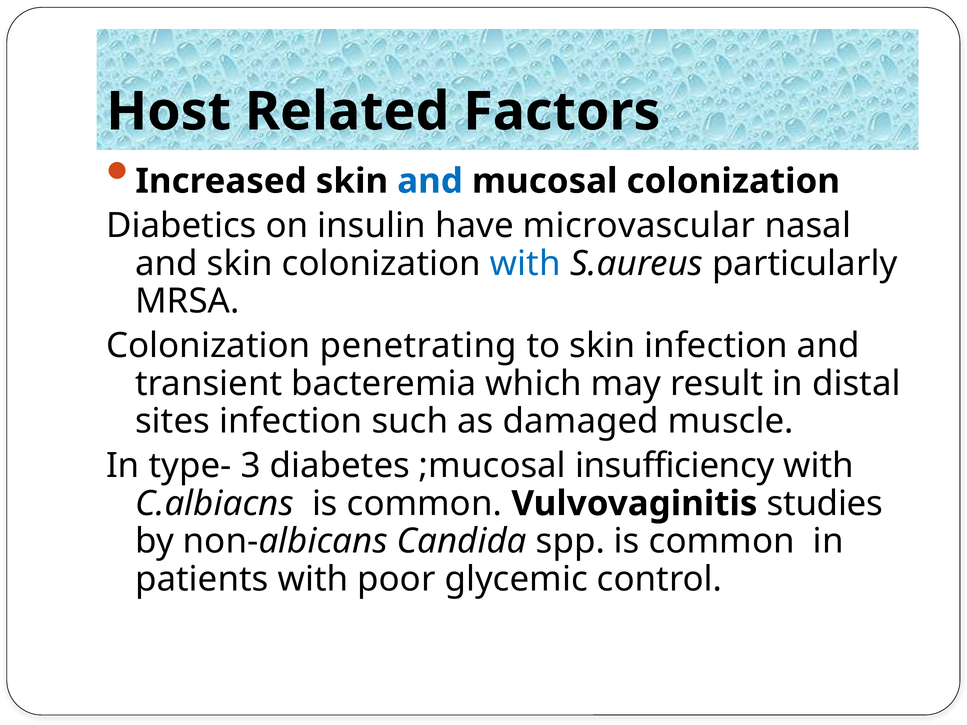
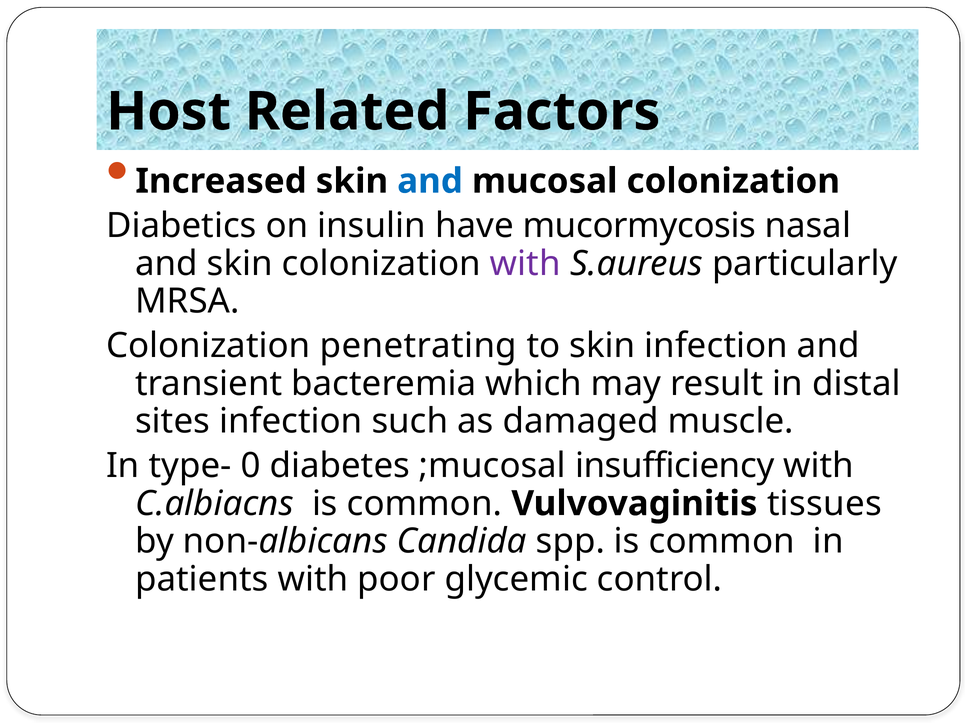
microvascular: microvascular -> mucormycosis
with at (525, 264) colour: blue -> purple
3: 3 -> 0
studies: studies -> tissues
